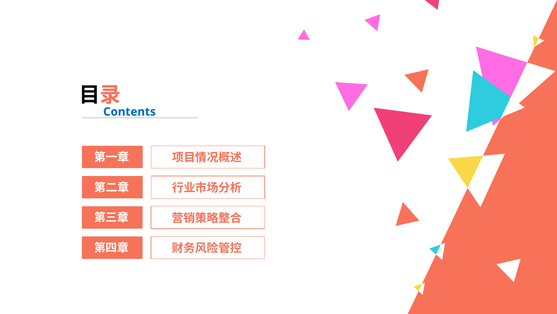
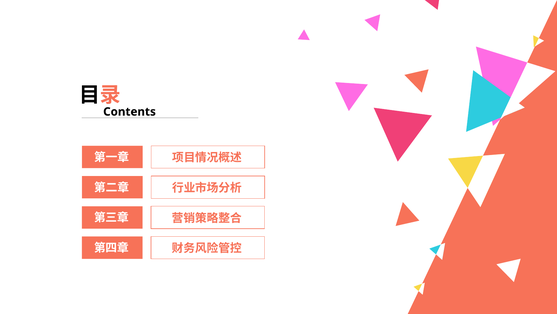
Contents colour: blue -> black
